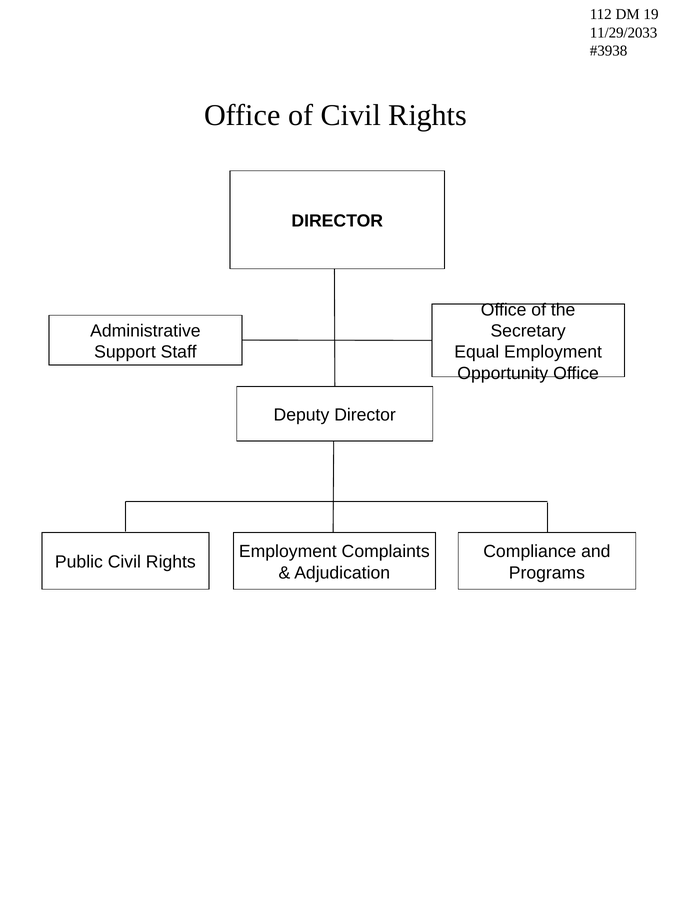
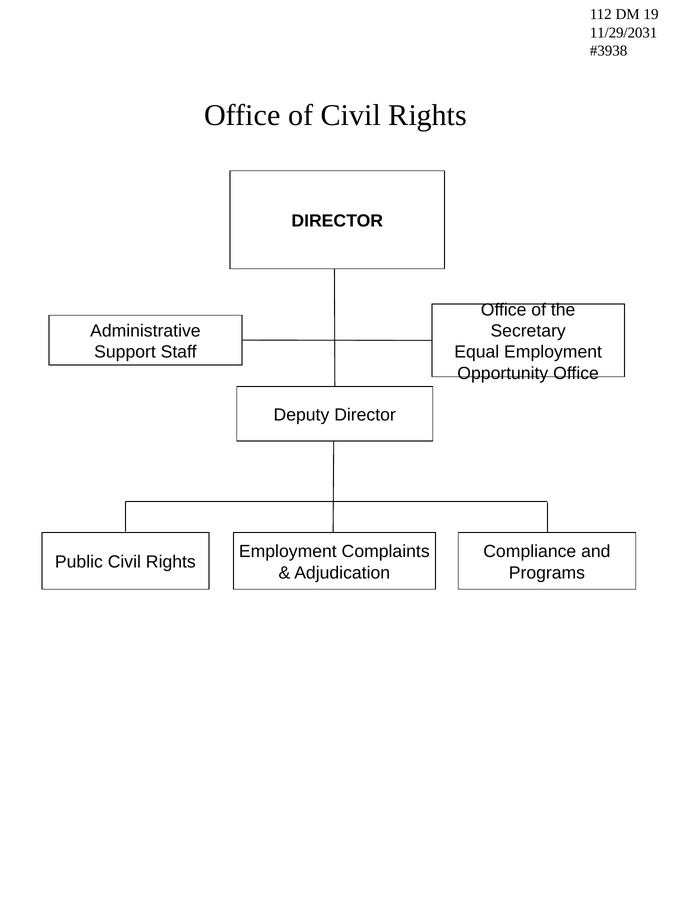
11/29/2033: 11/29/2033 -> 11/29/2031
